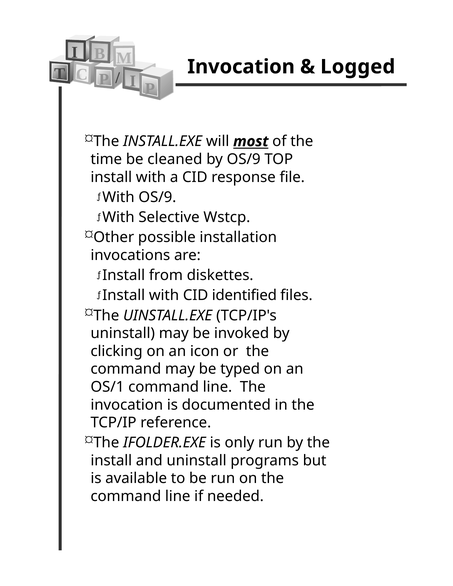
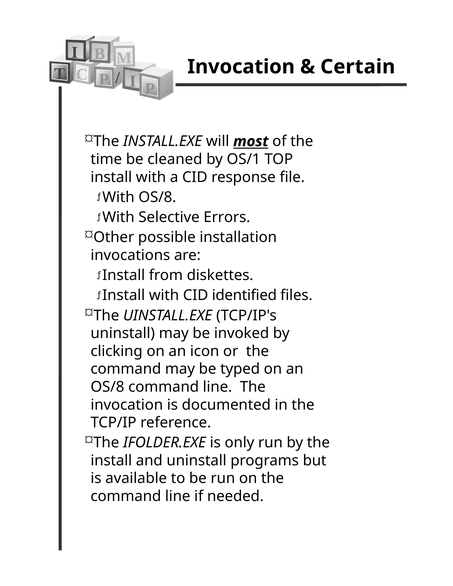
Logged: Logged -> Certain
by OS/9: OS/9 -> OS/1
OS/9 at (157, 197): OS/9 -> OS/8
Wstcp: Wstcp -> Errors
OS/1 at (107, 387): OS/1 -> OS/8
